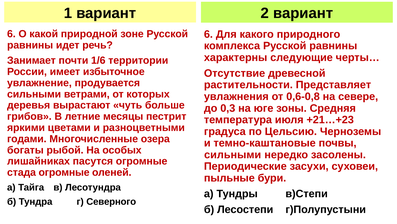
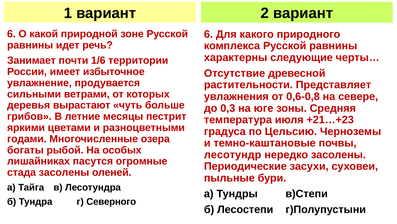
сильными at (233, 154): сильными -> лесотундр
стада огромные: огромные -> засолены
